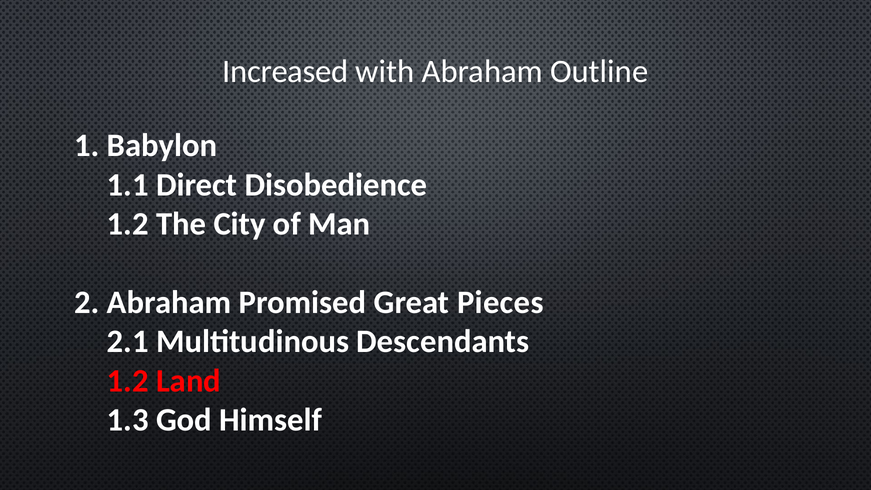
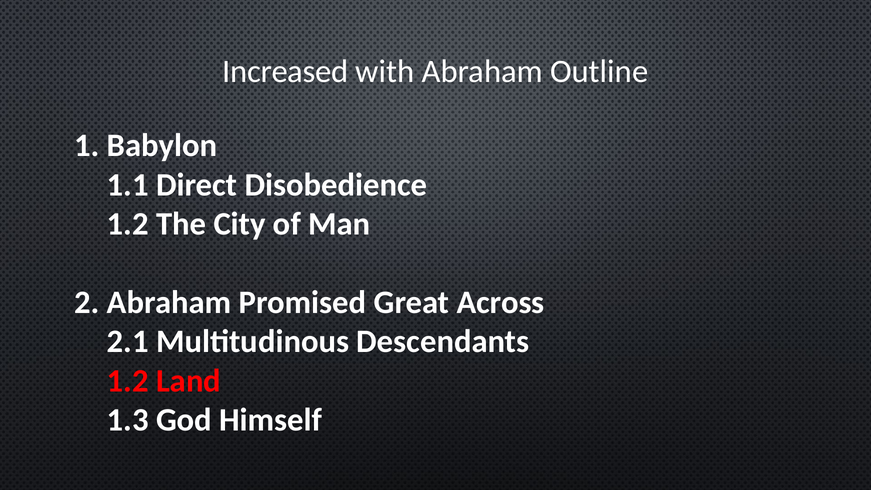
Pieces: Pieces -> Across
